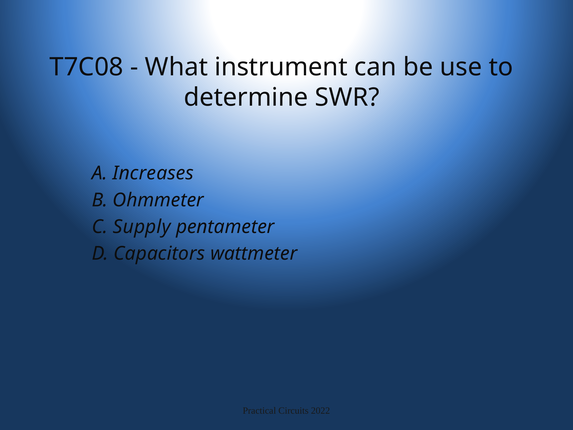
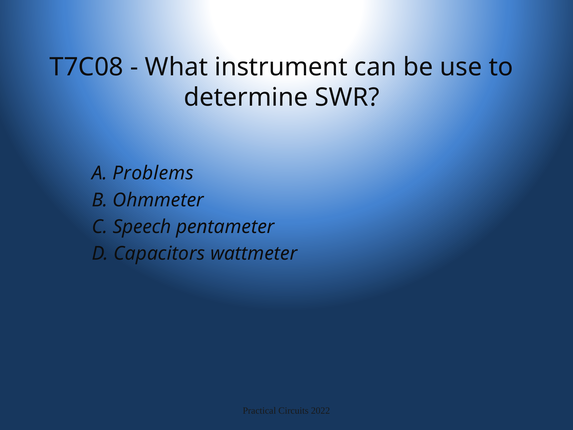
Increases: Increases -> Problems
Supply: Supply -> Speech
